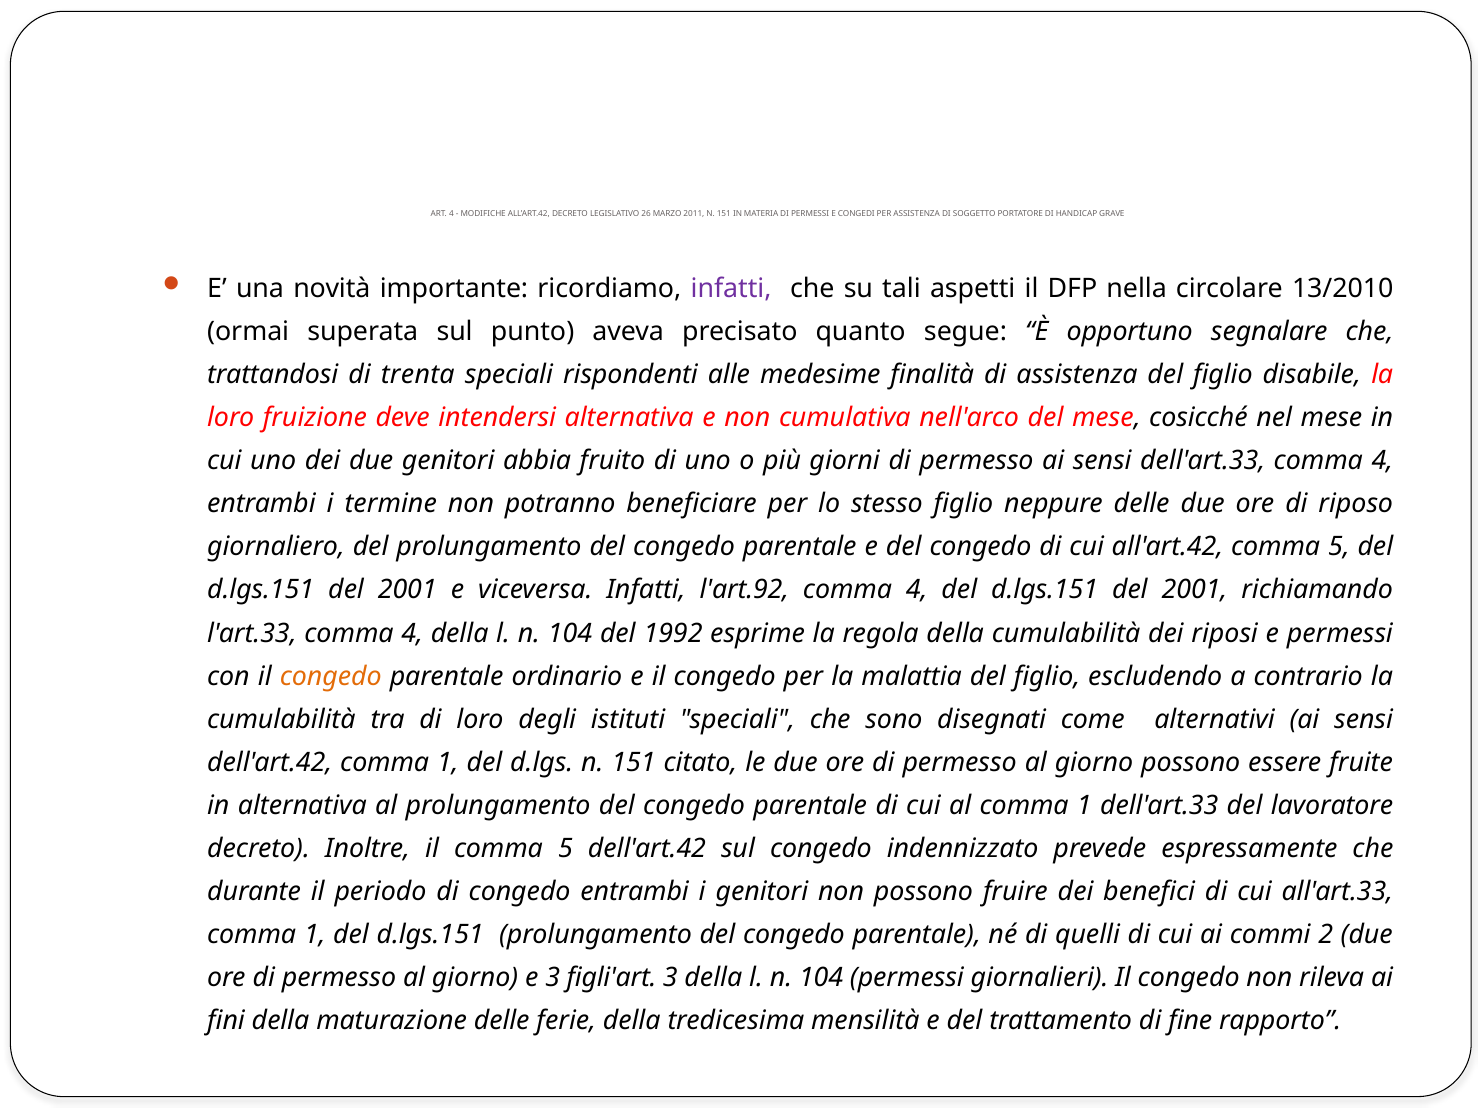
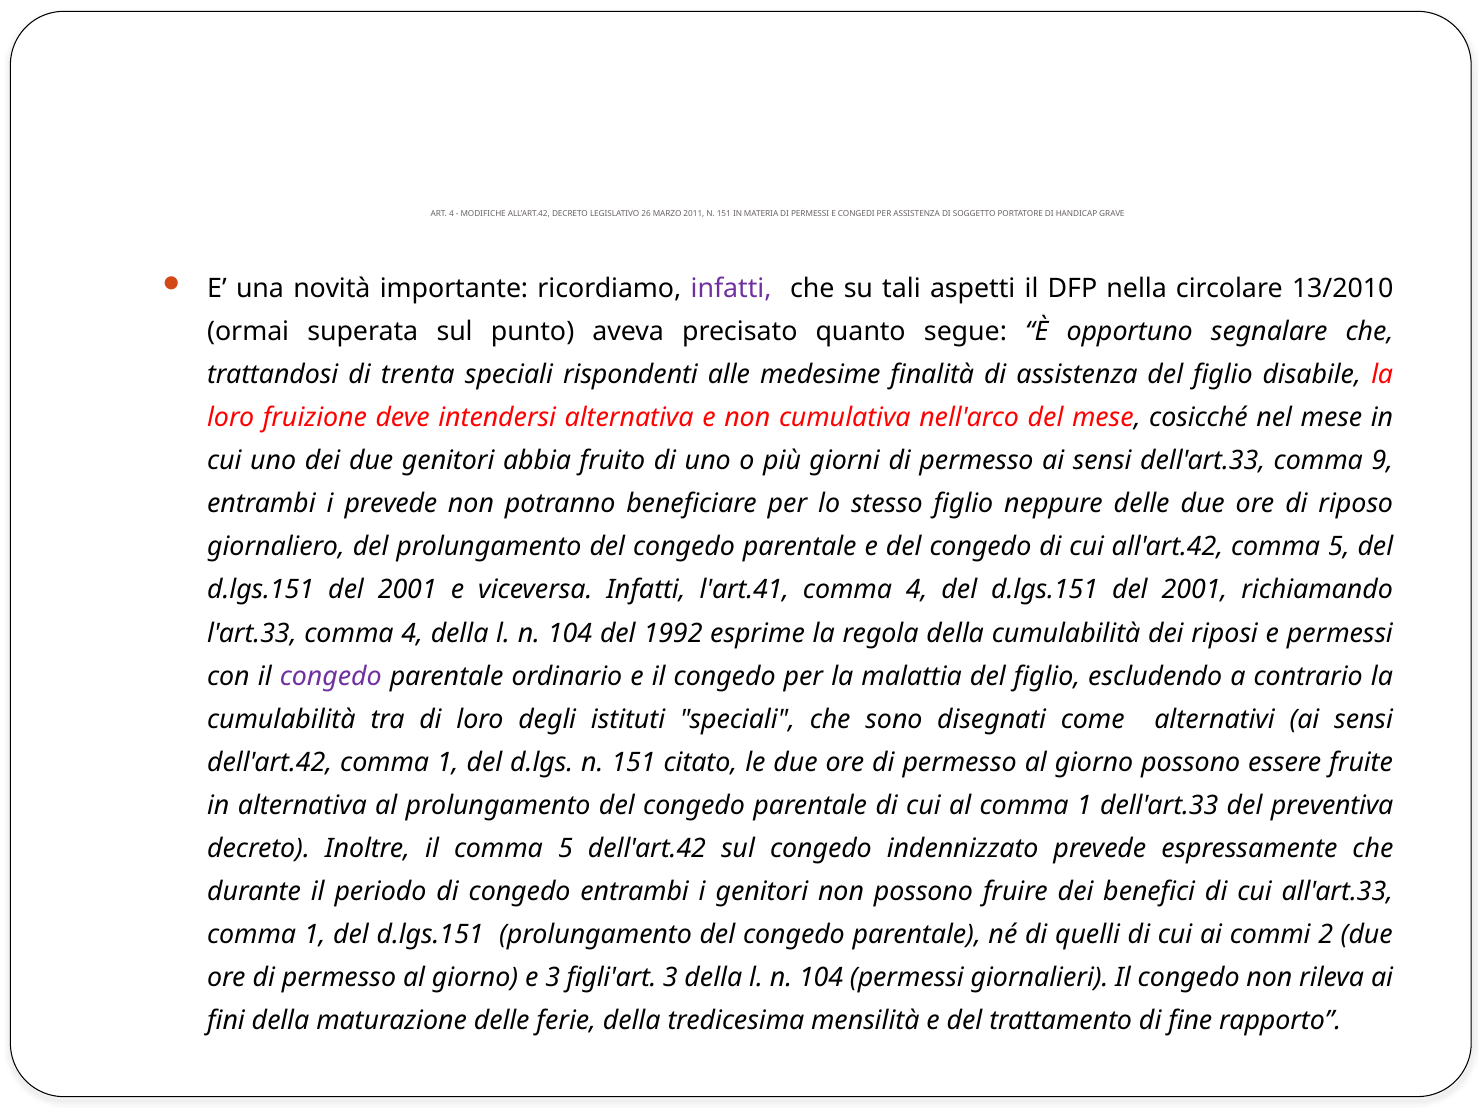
dell'art.33 comma 4: 4 -> 9
i termine: termine -> prevede
l'art.92: l'art.92 -> l'art.41
congedo at (331, 676) colour: orange -> purple
lavoratore: lavoratore -> preventiva
